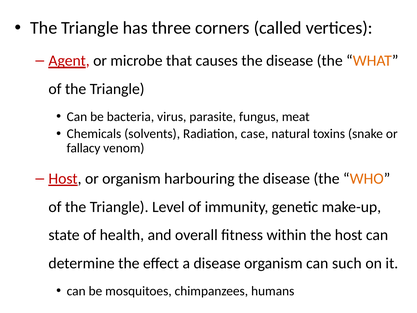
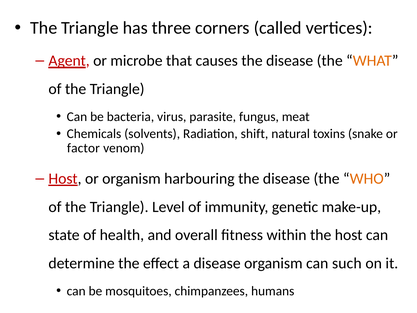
case: case -> shift
fallacy: fallacy -> factor
